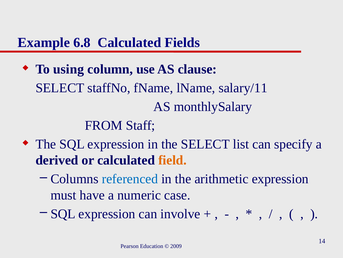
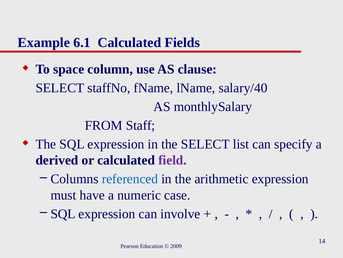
6.8: 6.8 -> 6.1
using: using -> space
salary/11: salary/11 -> salary/40
field colour: orange -> purple
